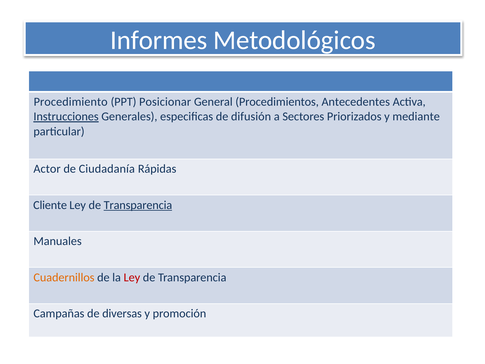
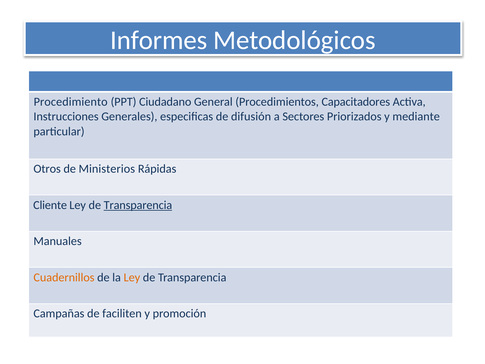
Posicionar: Posicionar -> Ciudadano
Antecedentes: Antecedentes -> Capacitadores
Instrucciones underline: present -> none
Actor: Actor -> Otros
Ciudadanía: Ciudadanía -> Ministerios
Ley at (132, 277) colour: red -> orange
diversas: diversas -> faciliten
